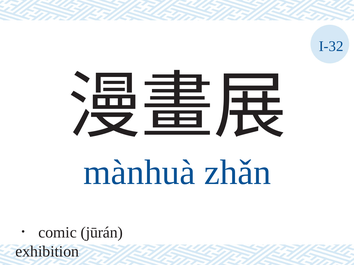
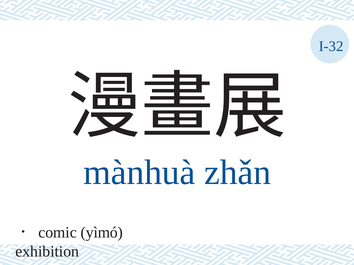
jūrán: jūrán -> yìmó
